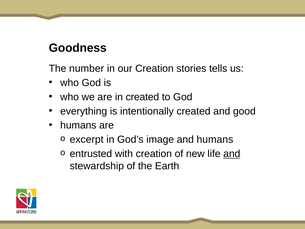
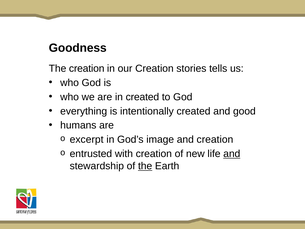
The number: number -> creation
and humans: humans -> creation
the at (145, 166) underline: none -> present
